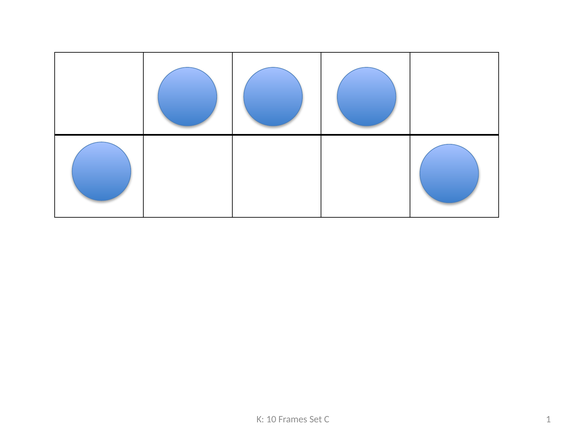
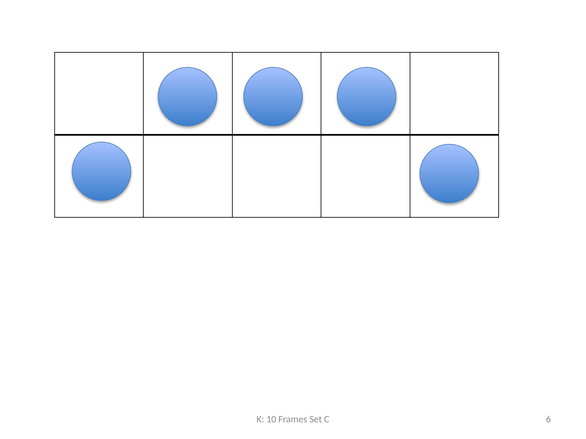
1: 1 -> 6
